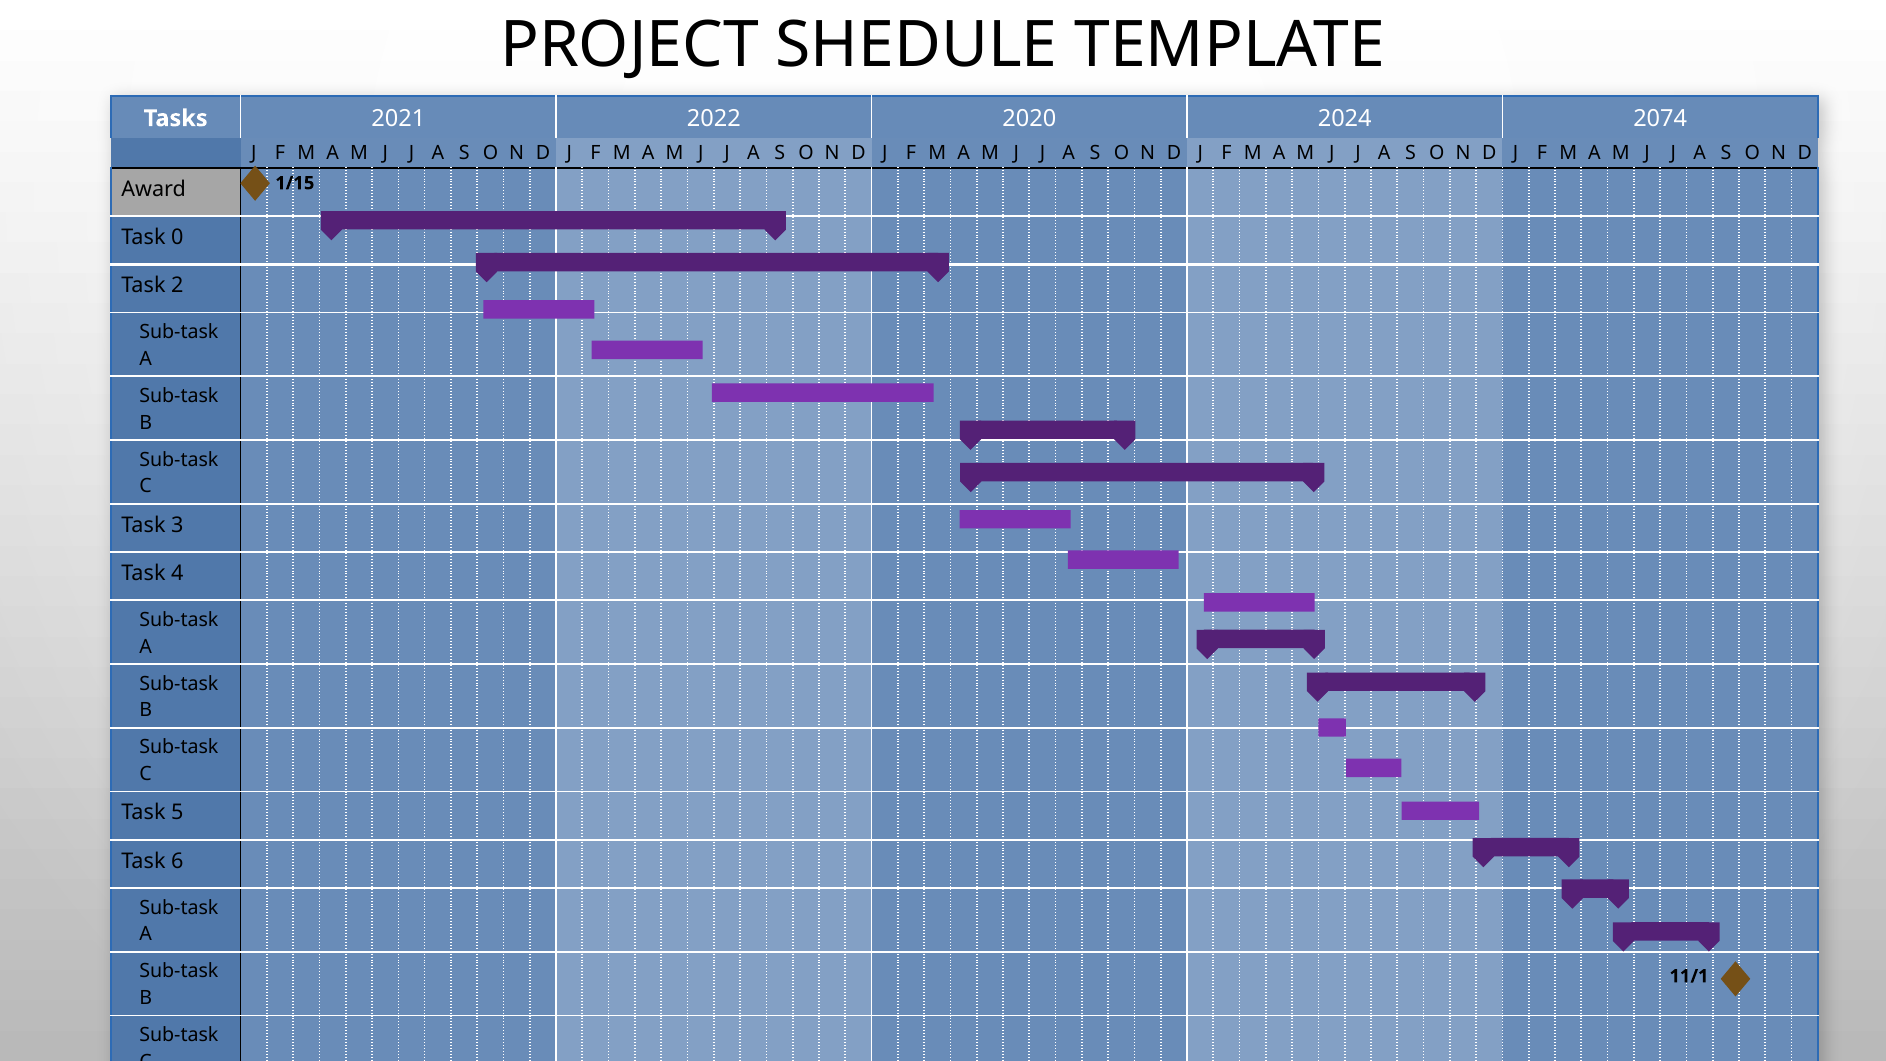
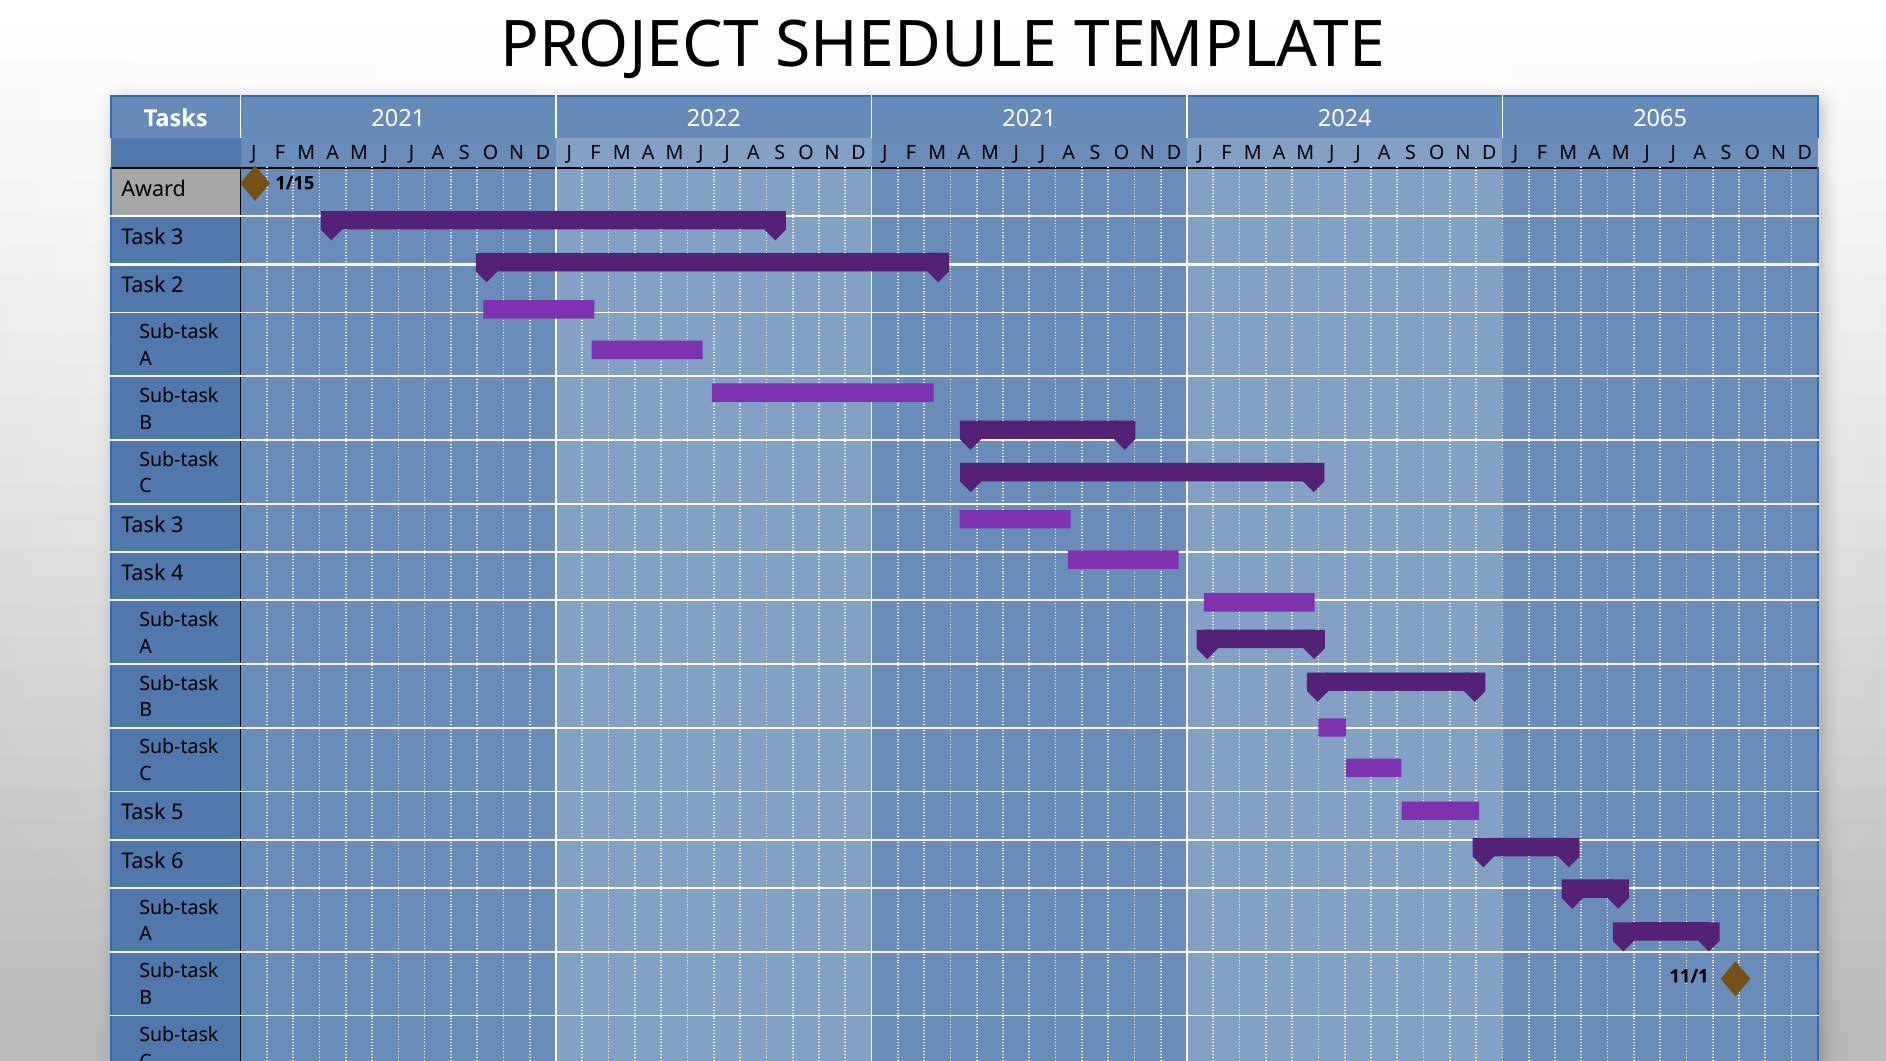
2022 2020: 2020 -> 2021
2074: 2074 -> 2065
0 at (177, 237): 0 -> 3
